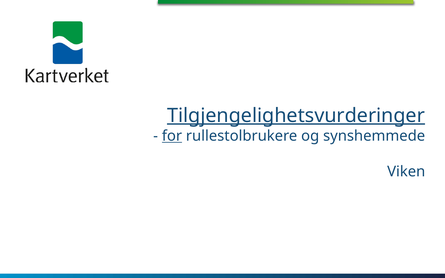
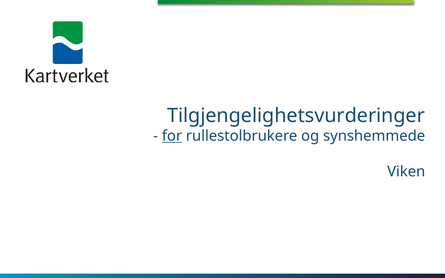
Tilgjengelighetsvurderinger underline: present -> none
